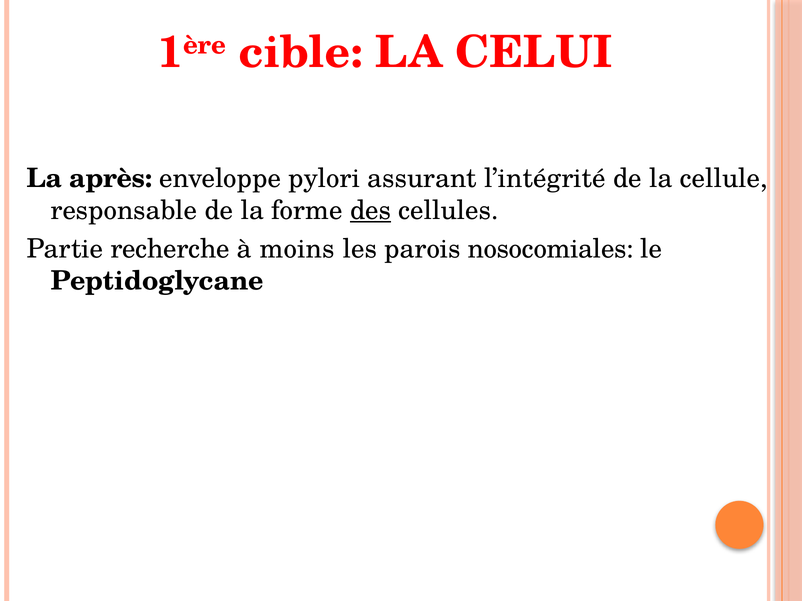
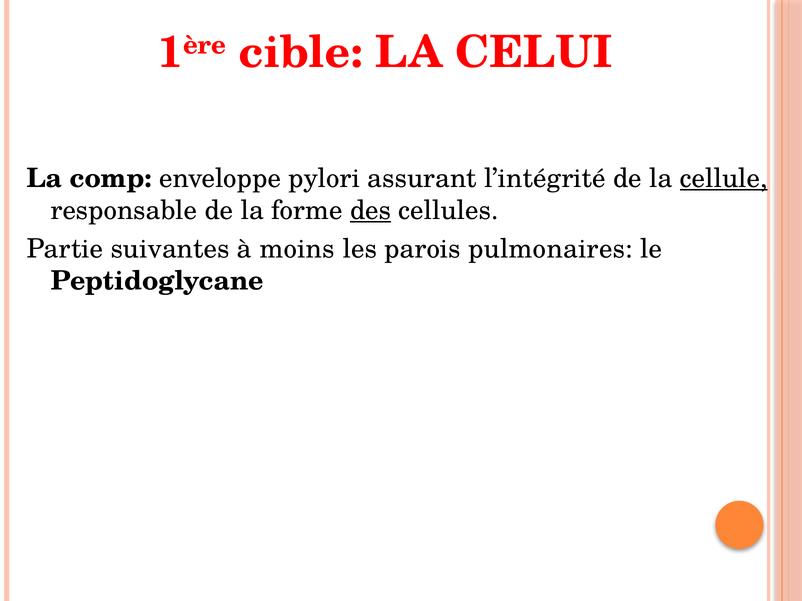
après: après -> comp
cellule underline: none -> present
recherche: recherche -> suivantes
nosocomiales: nosocomiales -> pulmonaires
